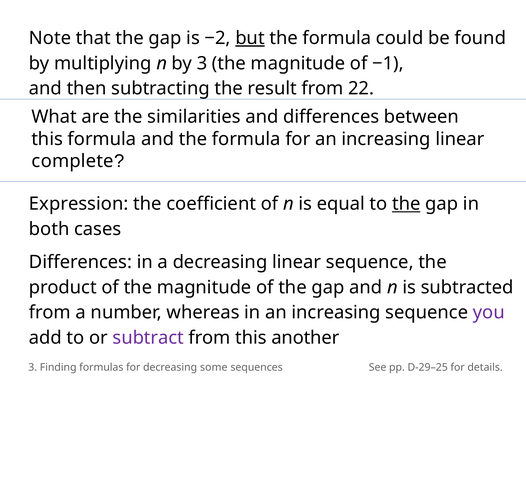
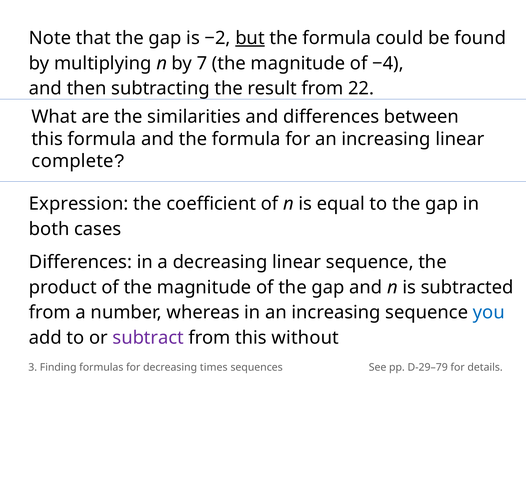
by 3: 3 -> 7
−1: −1 -> −4
the at (406, 204) underline: present -> none
you colour: purple -> blue
another: another -> without
some: some -> times
D-29–25: D-29–25 -> D-29–79
